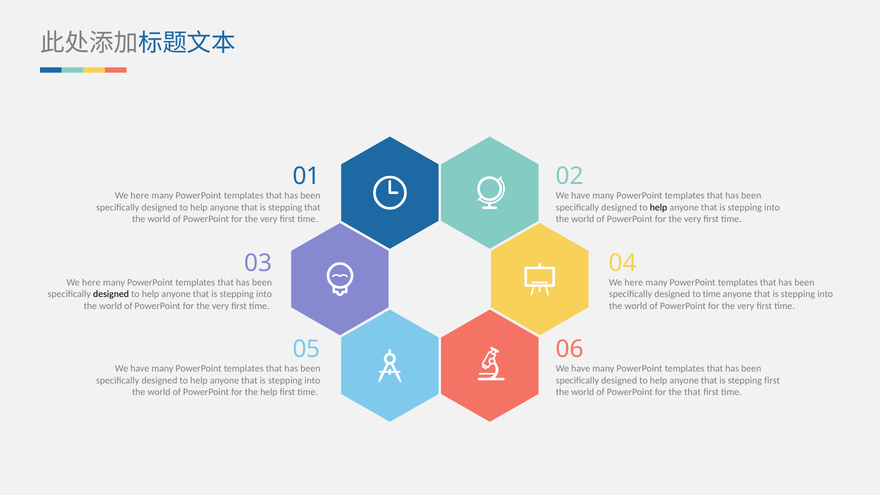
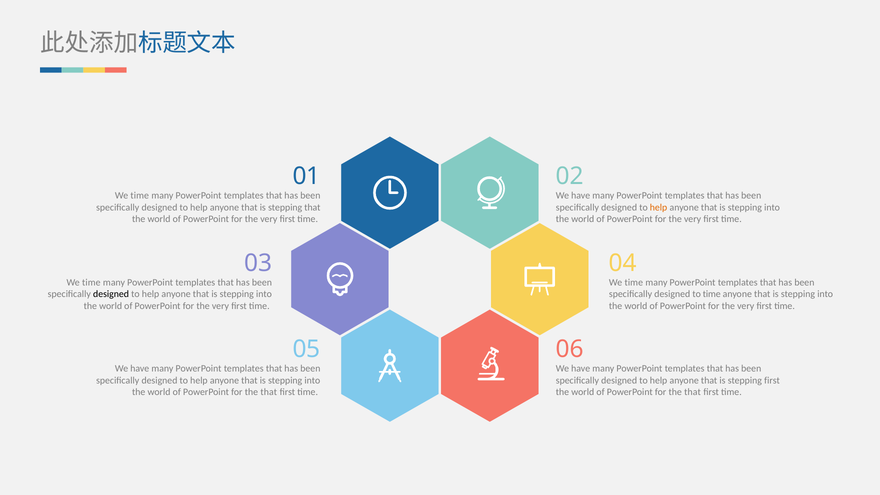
here at (140, 196): here -> time
help at (659, 207) colour: black -> orange
here at (91, 283): here -> time
here at (634, 283): here -> time
help at (269, 392): help -> that
